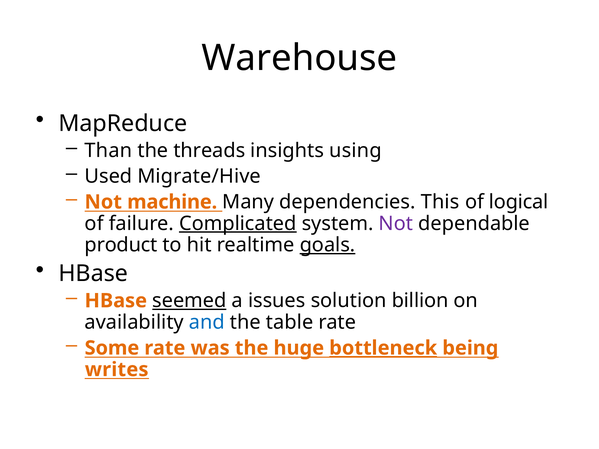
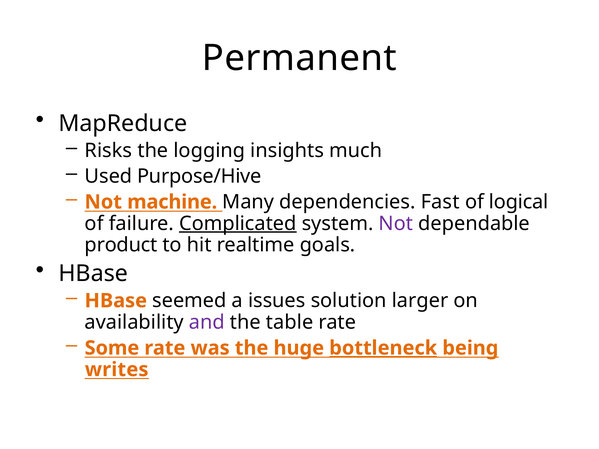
Warehouse: Warehouse -> Permanent
Than: Than -> Risks
threads: threads -> logging
using: using -> much
Migrate/Hive: Migrate/Hive -> Purpose/Hive
This: This -> Fast
goals underline: present -> none
seemed underline: present -> none
billion: billion -> larger
and colour: blue -> purple
